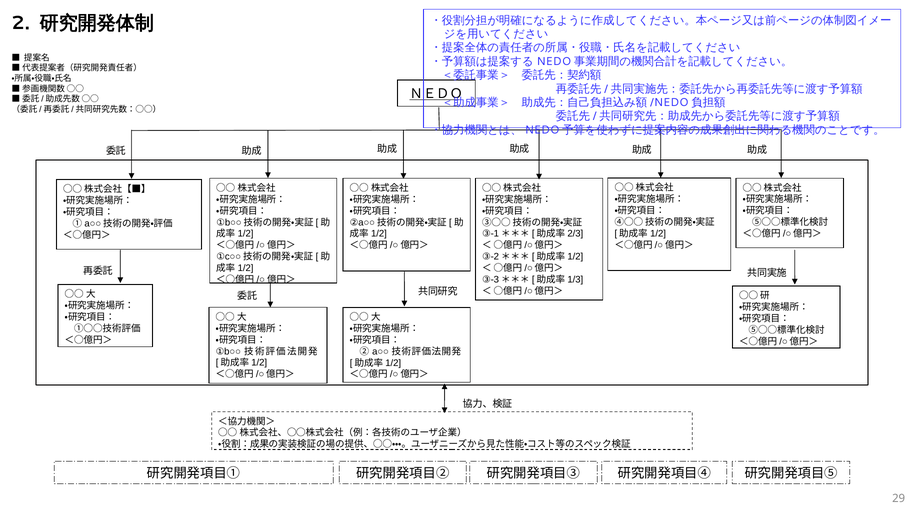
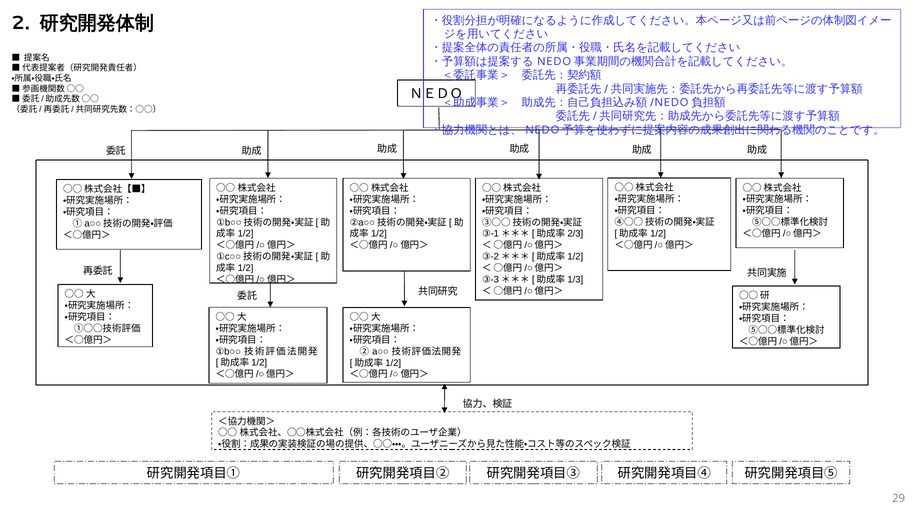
ＮＥＤＯ underline: present -> none
